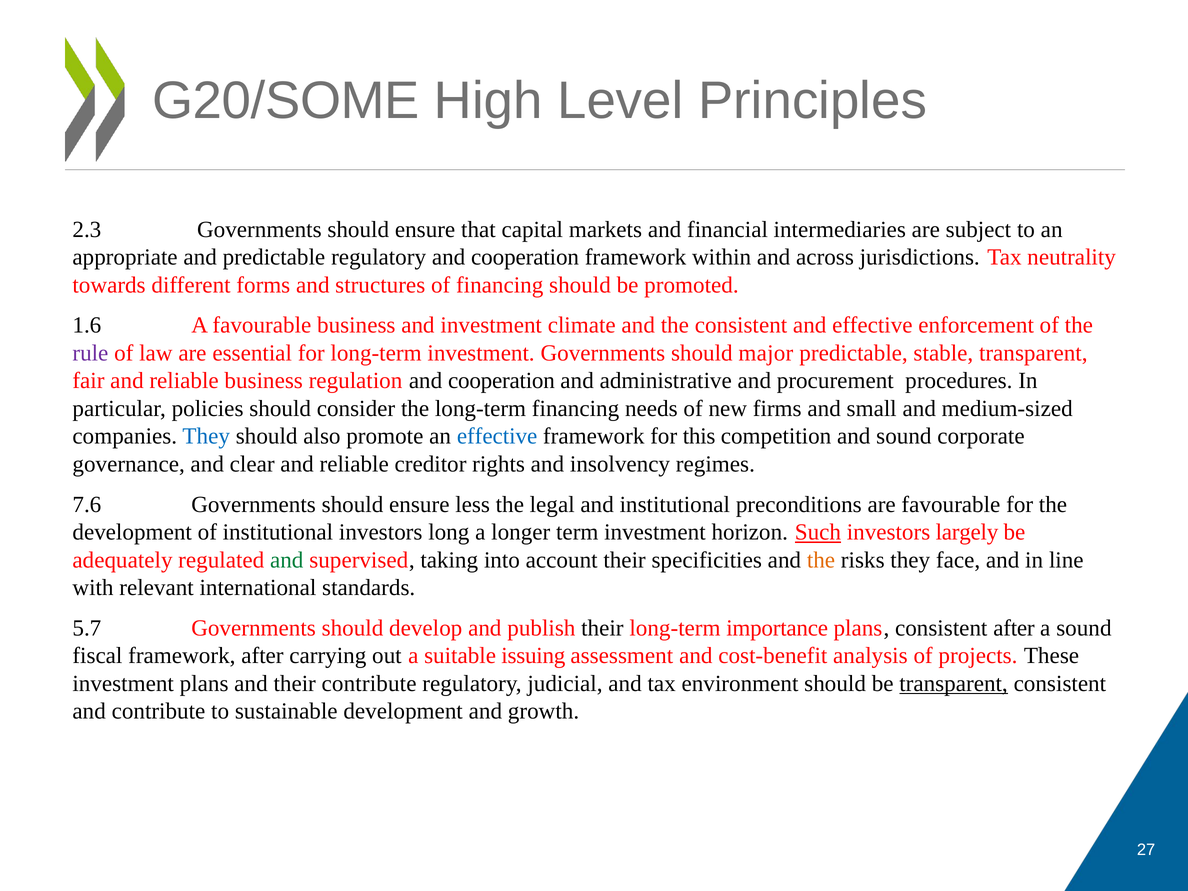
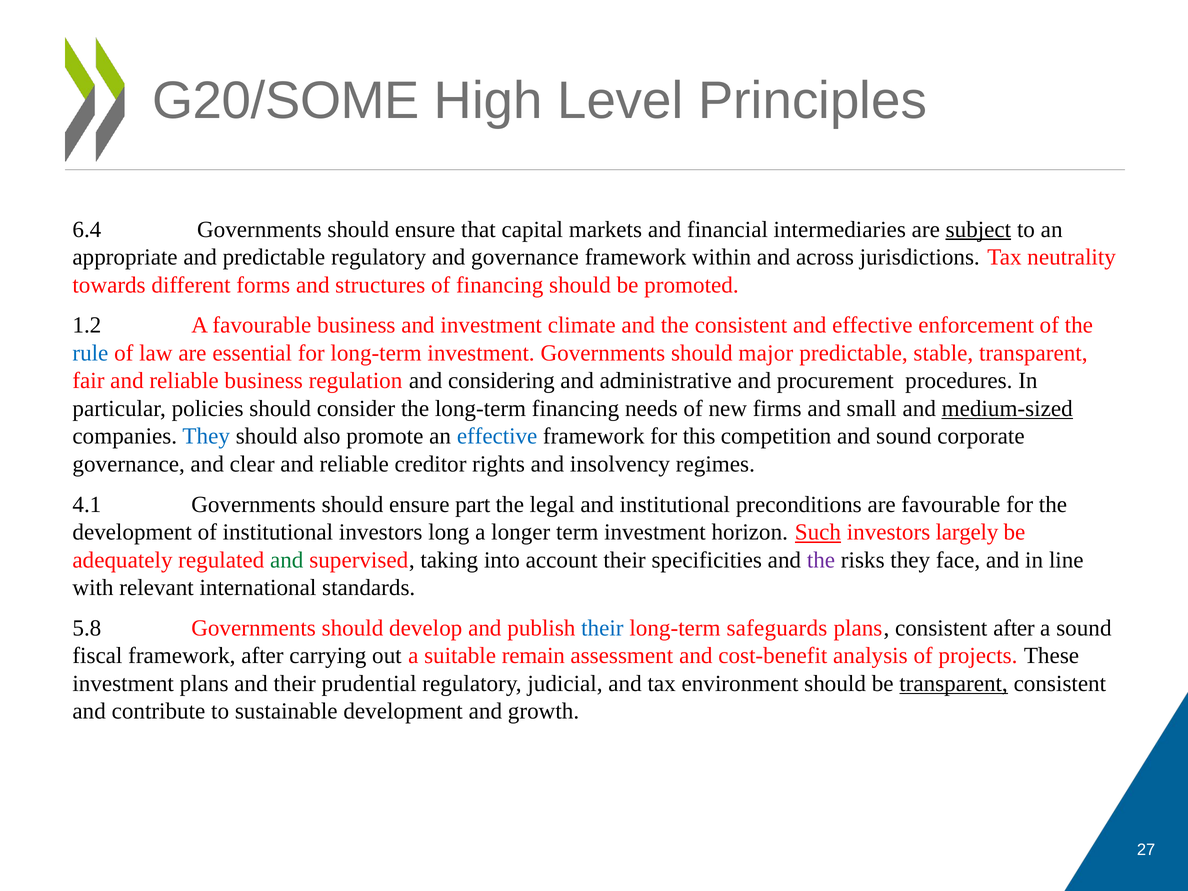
2.3: 2.3 -> 6.4
subject underline: none -> present
regulatory and cooperation: cooperation -> governance
1.6: 1.6 -> 1.2
rule colour: purple -> blue
regulation and cooperation: cooperation -> considering
medium-sized underline: none -> present
7.6: 7.6 -> 4.1
less: less -> part
the at (821, 560) colour: orange -> purple
5.7: 5.7 -> 5.8
their at (602, 628) colour: black -> blue
importance: importance -> safeguards
issuing: issuing -> remain
their contribute: contribute -> prudential
